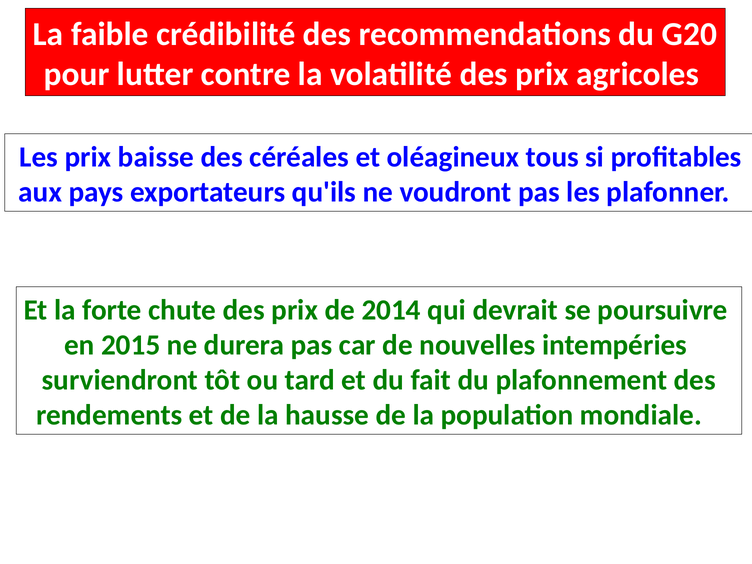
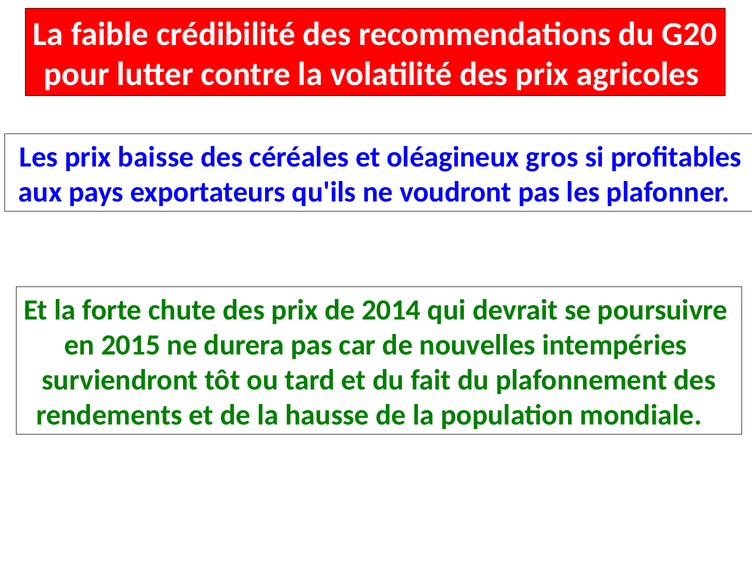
tous: tous -> gros
